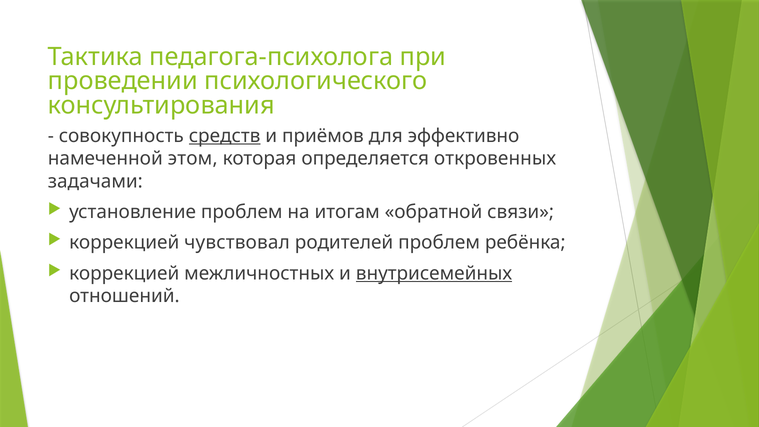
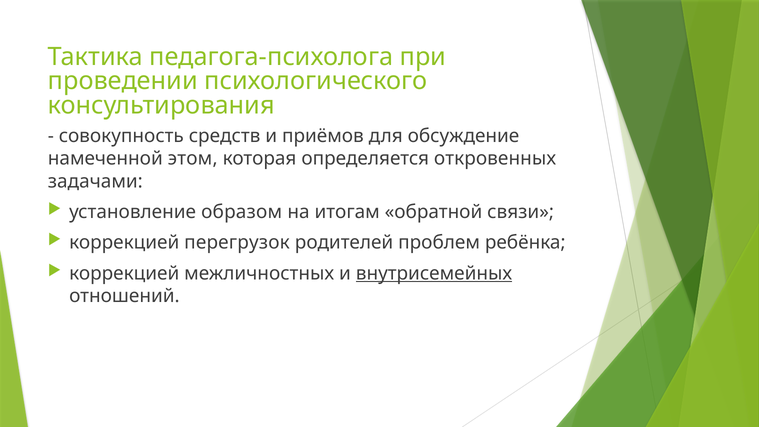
средств underline: present -> none
эффективно: эффективно -> обсуждение
установление проблем: проблем -> образом
чувствовал: чувствовал -> перегрузок
